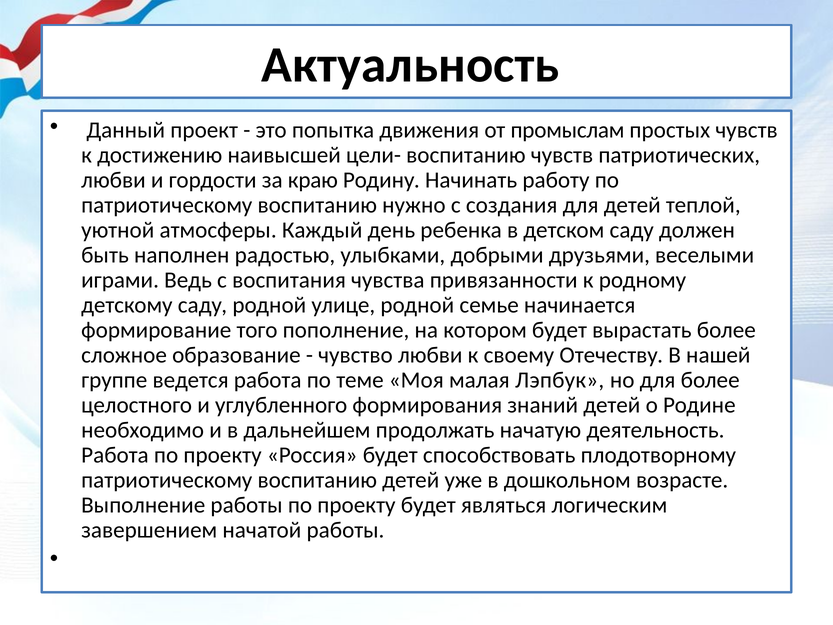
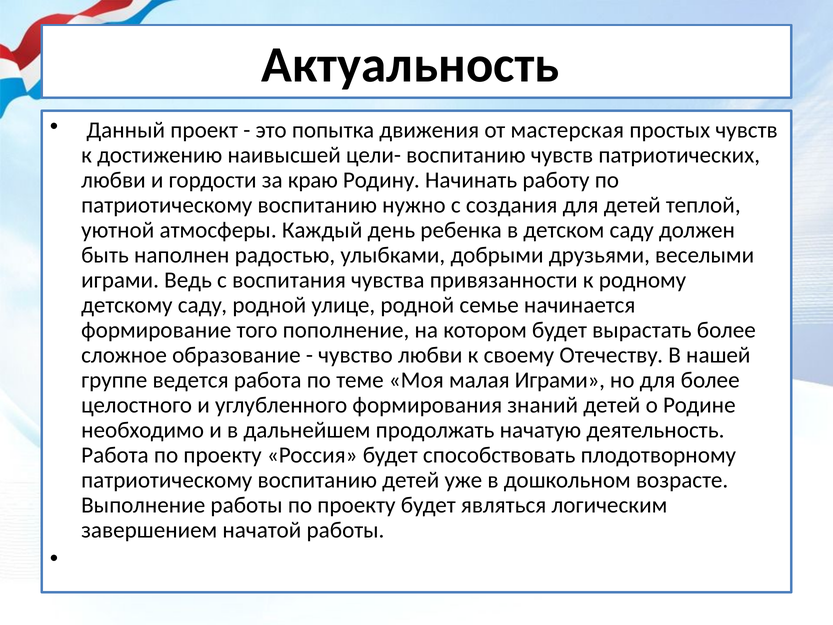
промыслам: промыслам -> мастерская
малая Лэпбук: Лэпбук -> Играми
